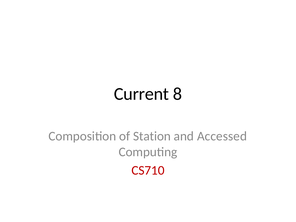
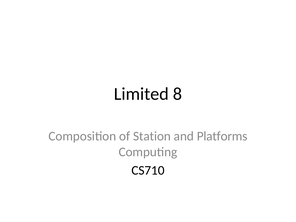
Current: Current -> Limited
Accessed: Accessed -> Platforms
CS710 colour: red -> black
